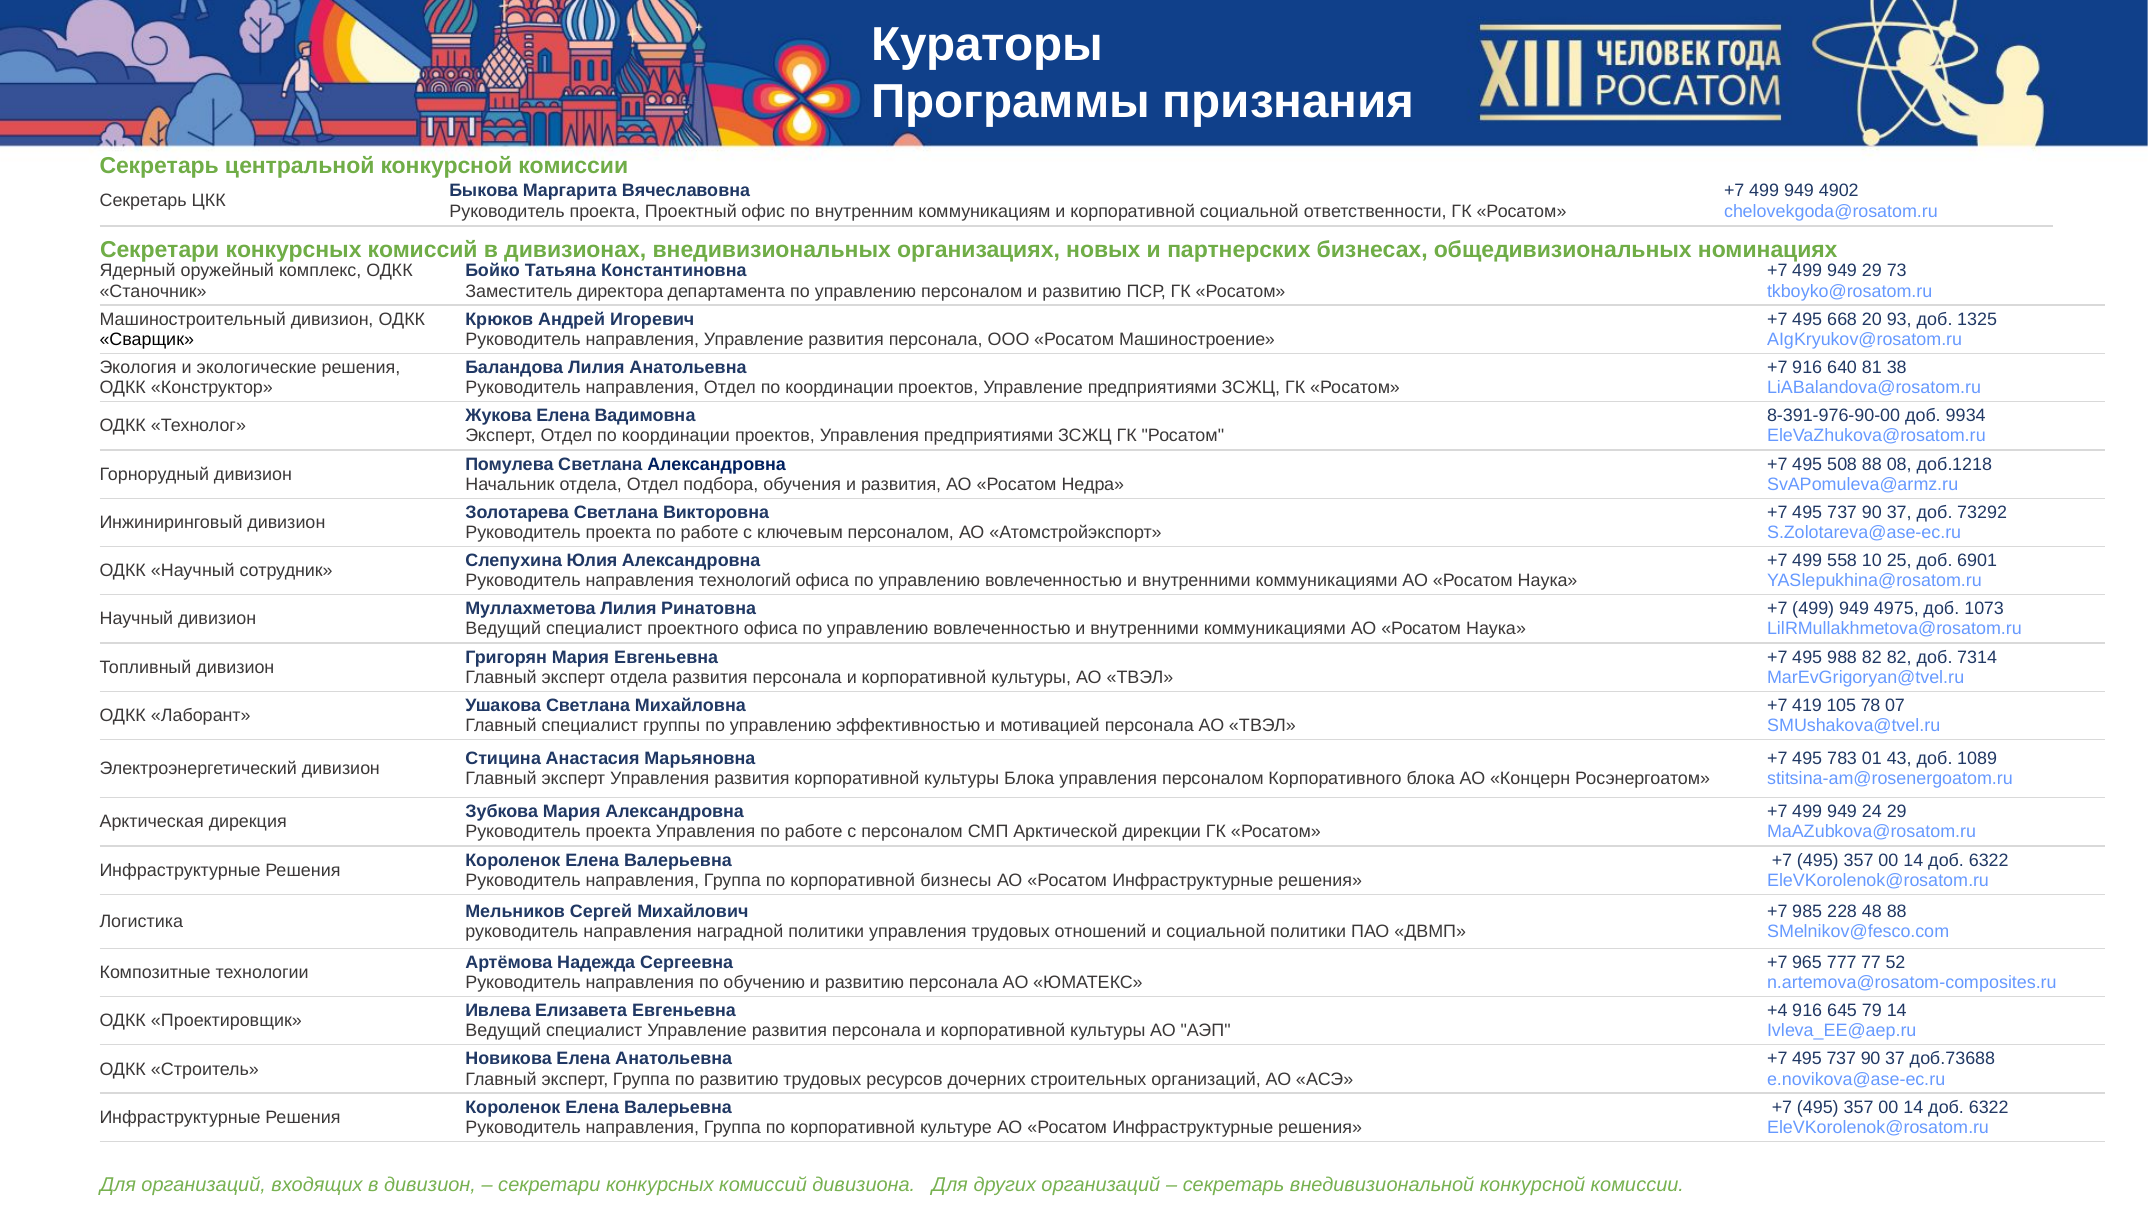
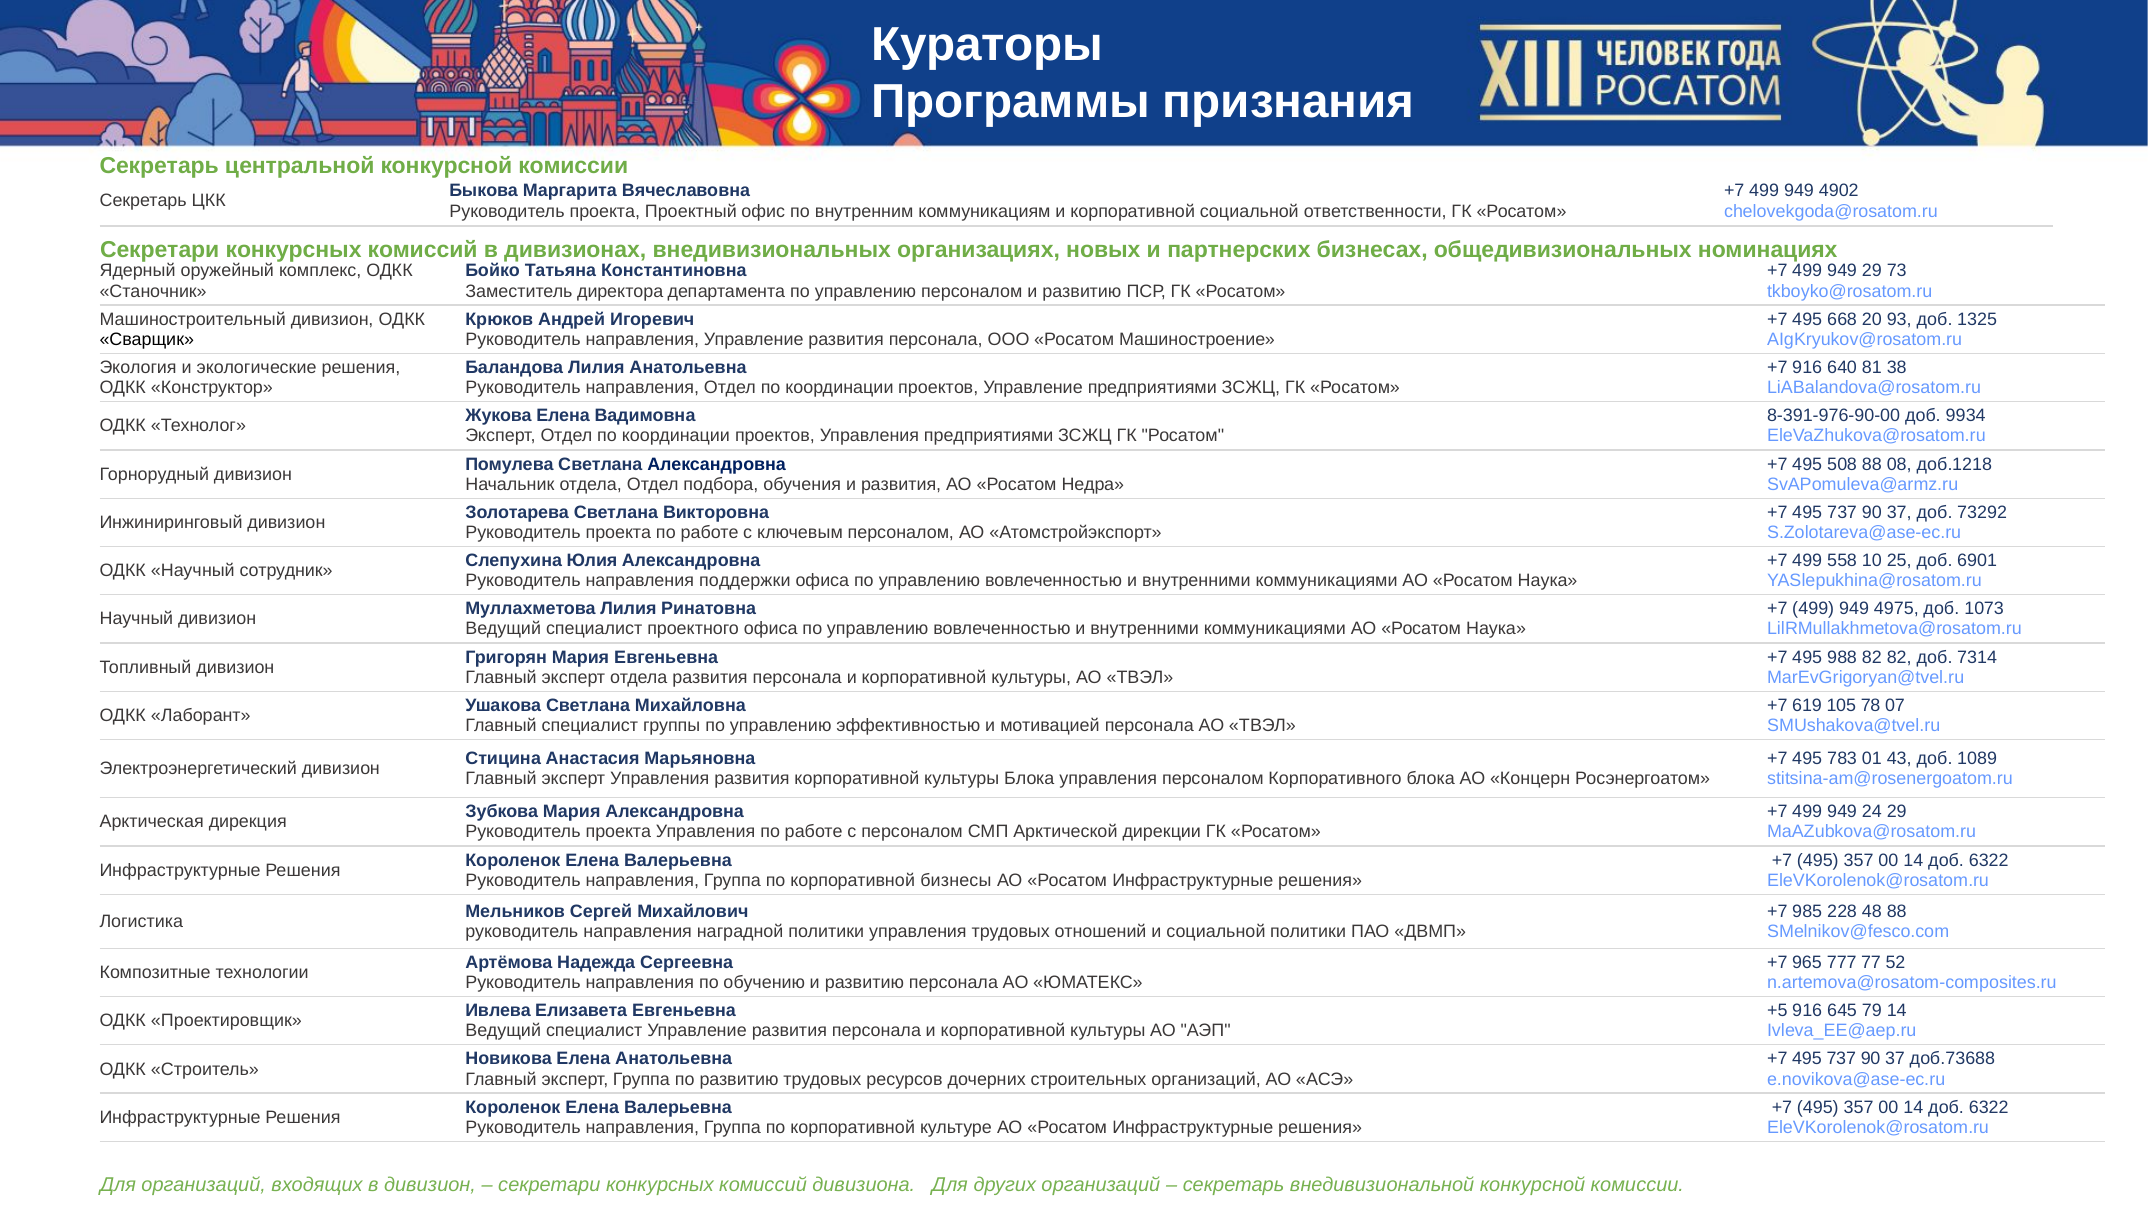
технологий: технологий -> поддержки
419: 419 -> 619
+4: +4 -> +5
